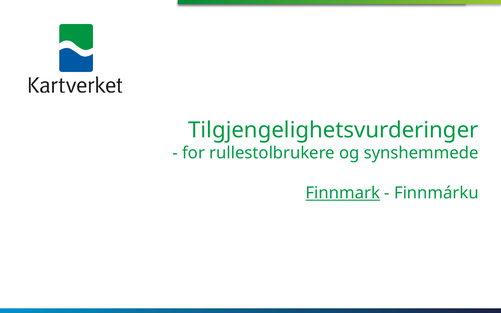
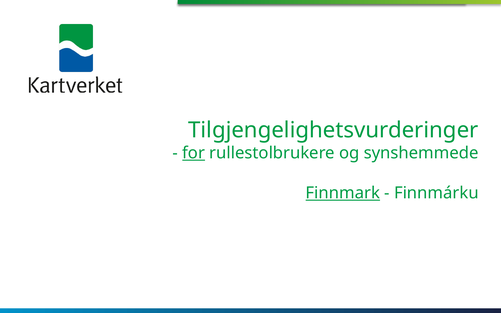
for underline: none -> present
